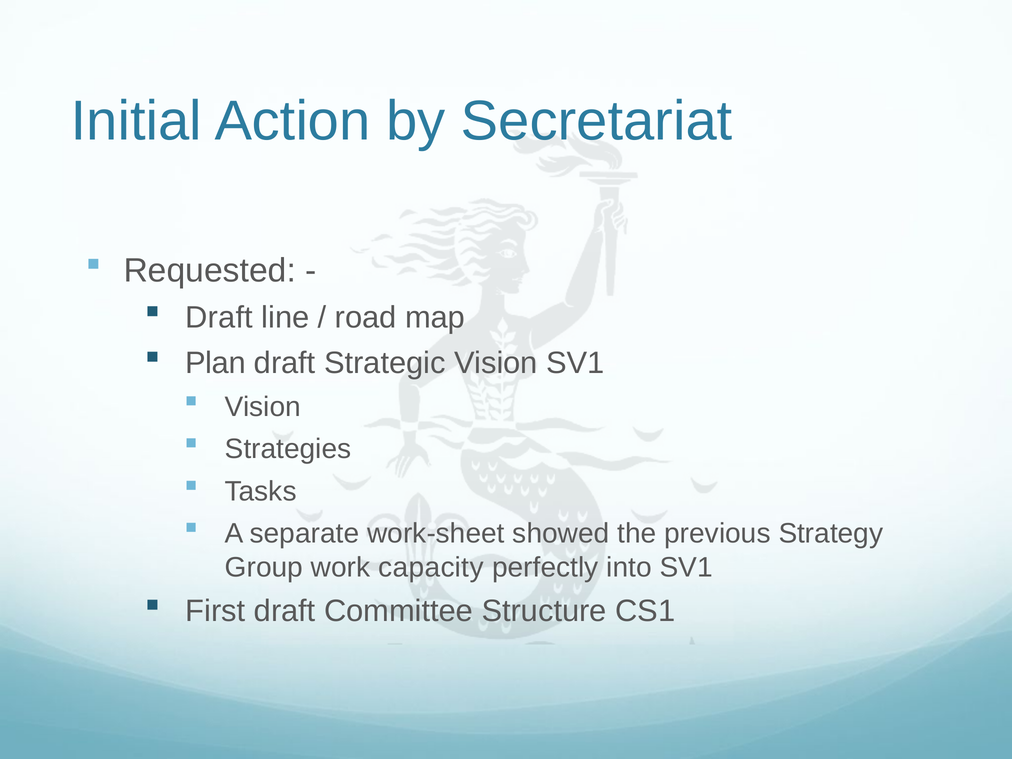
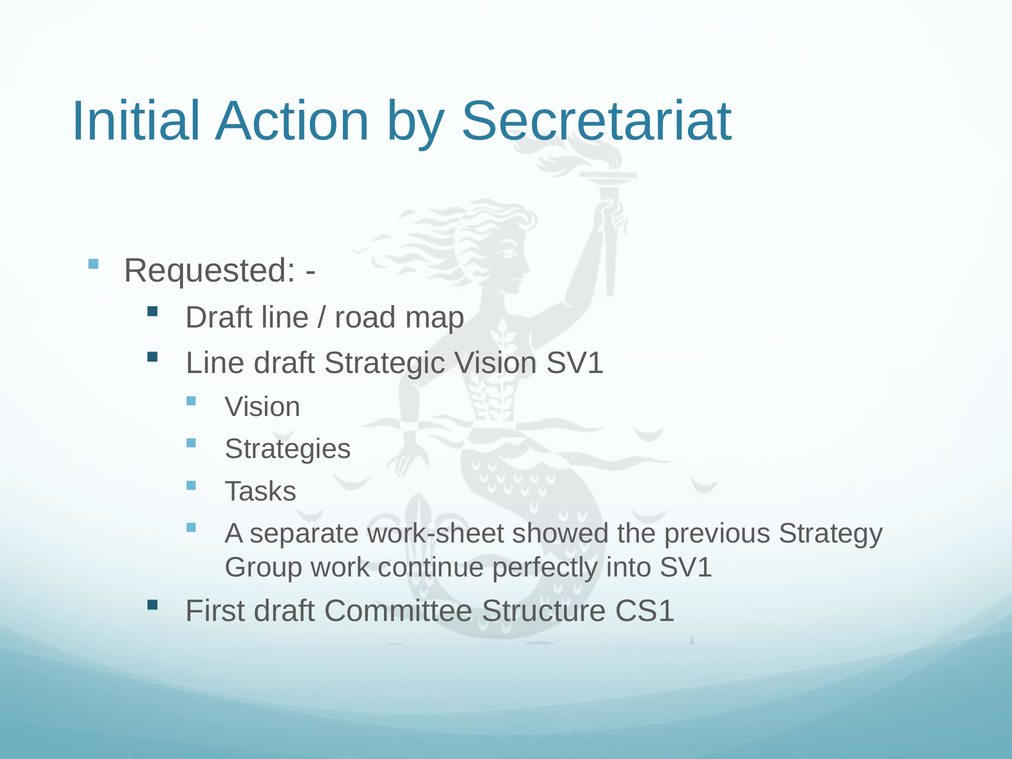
Plan at (216, 363): Plan -> Line
capacity: capacity -> continue
